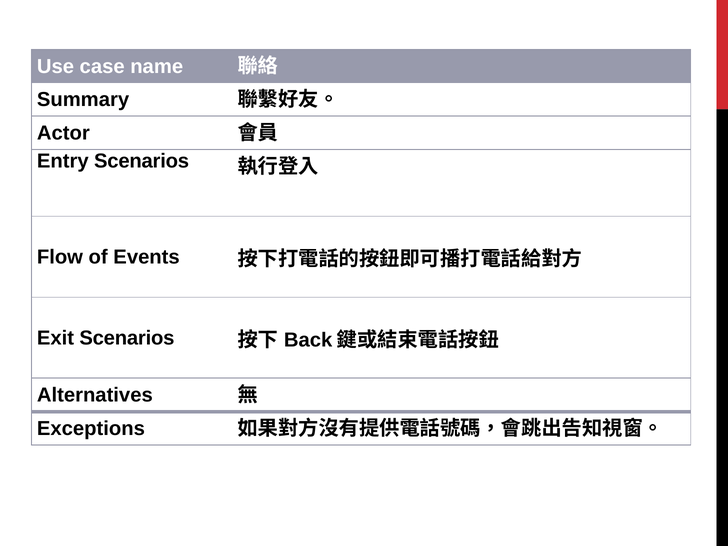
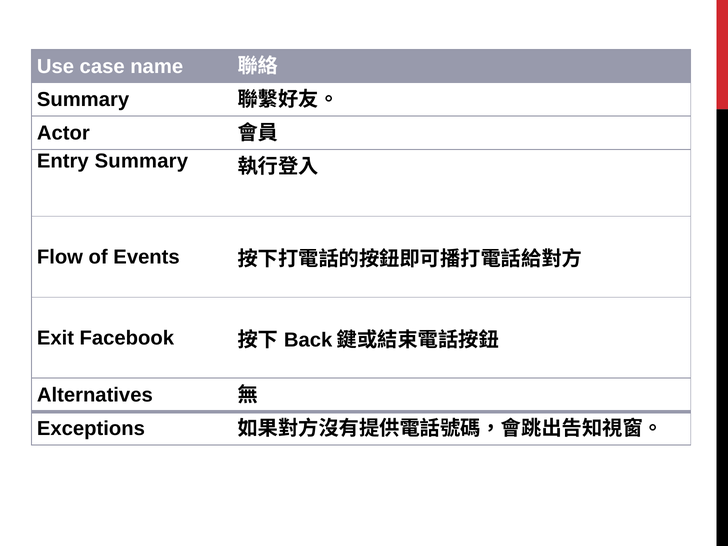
Entry Scenarios: Scenarios -> Summary
Exit Scenarios: Scenarios -> Facebook
